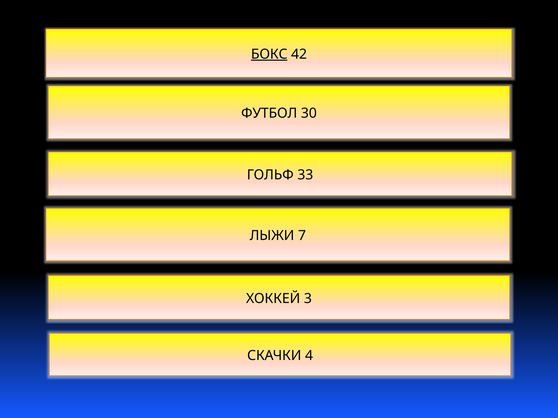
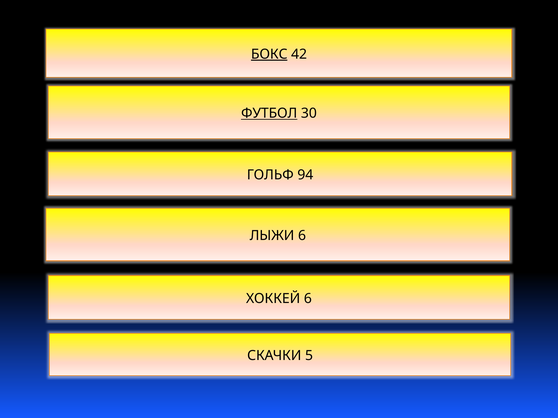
ФУТБОЛ underline: none -> present
33: 33 -> 94
ЛЫЖИ 7: 7 -> 6
ХОККЕЙ 3: 3 -> 6
4: 4 -> 5
